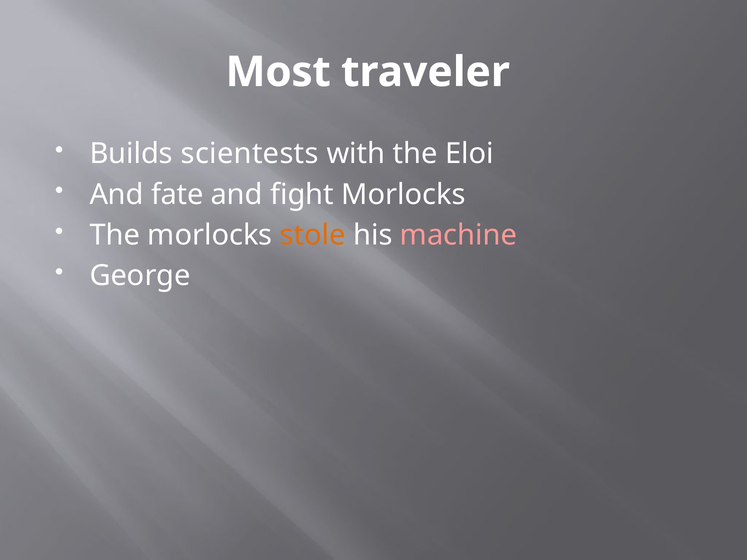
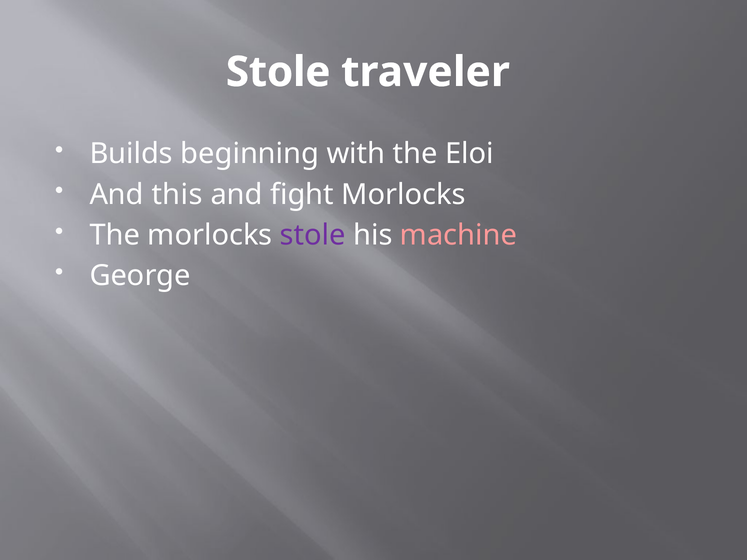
Most at (278, 72): Most -> Stole
scientests: scientests -> beginning
fate: fate -> this
stole at (313, 235) colour: orange -> purple
